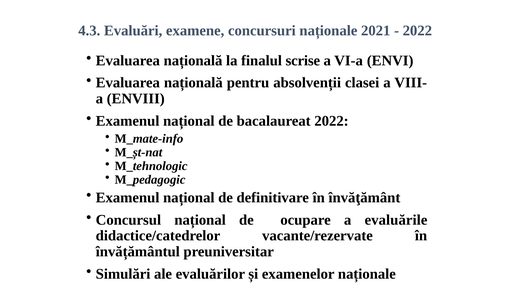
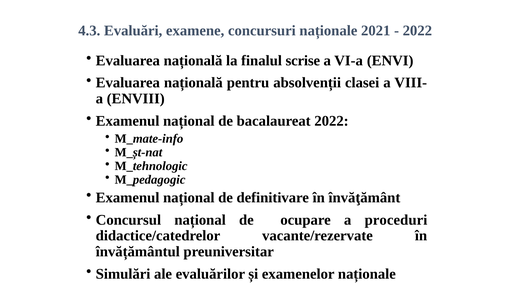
evaluările: evaluările -> proceduri
